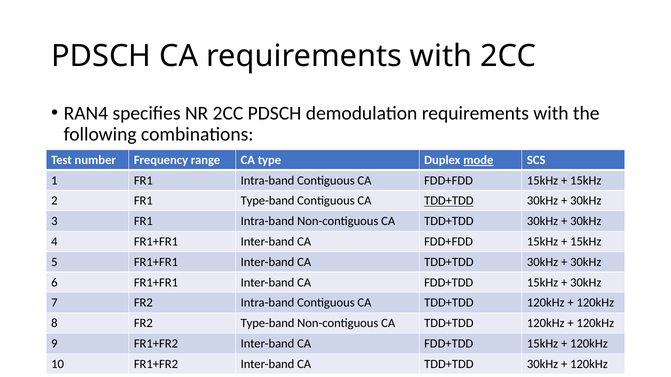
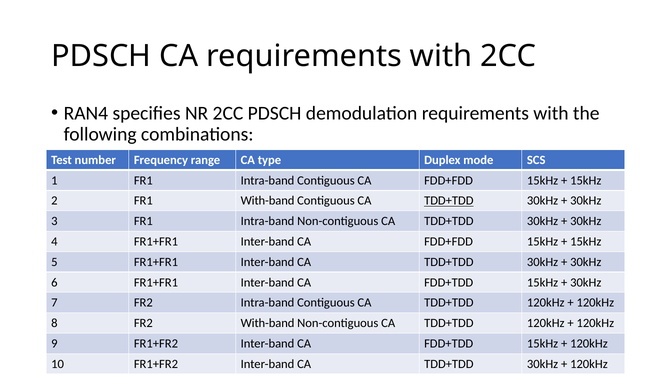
mode underline: present -> none
FR1 Type-band: Type-band -> With-band
FR2 Type-band: Type-band -> With-band
